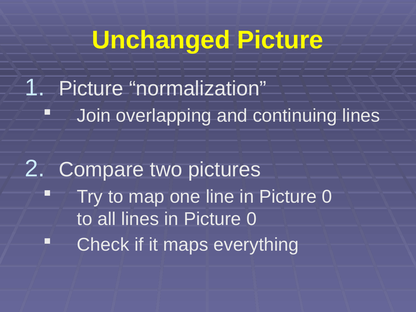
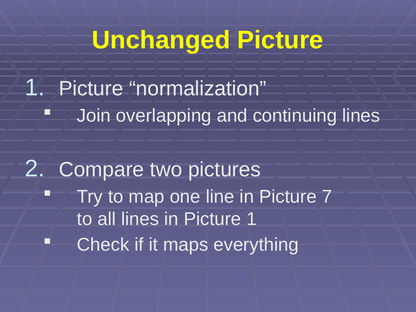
line in Picture 0: 0 -> 7
lines in Picture 0: 0 -> 1
